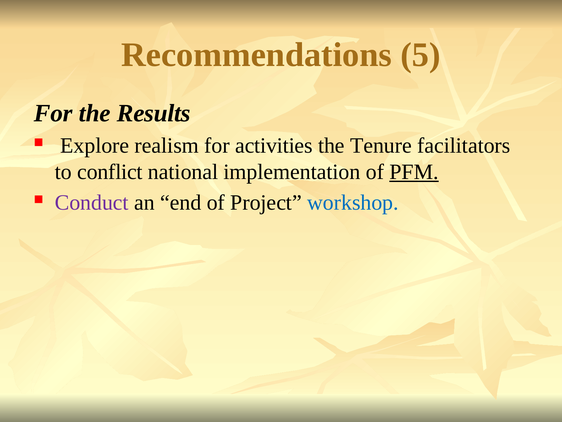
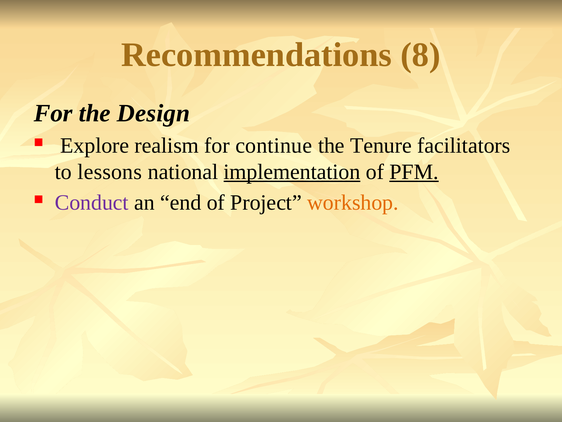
5: 5 -> 8
Results: Results -> Design
activities: activities -> continue
conflict: conflict -> lessons
implementation underline: none -> present
workshop colour: blue -> orange
